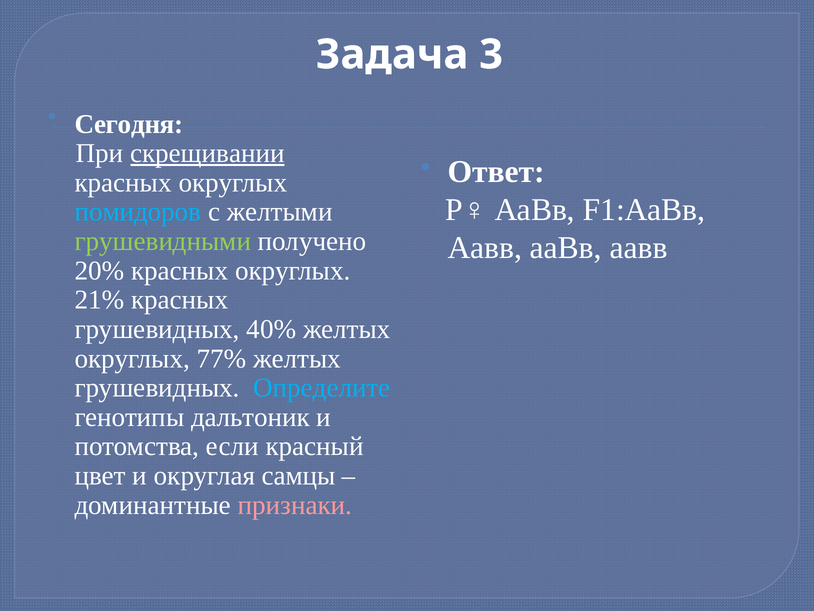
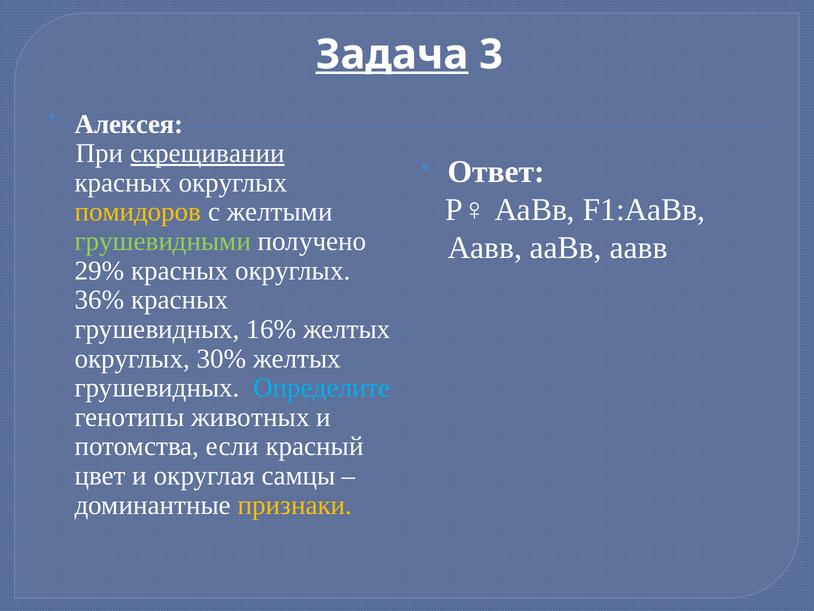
Задача underline: none -> present
Сегодня: Сегодня -> Алексея
помидоров colour: light blue -> yellow
20%: 20% -> 29%
21%: 21% -> 36%
40%: 40% -> 16%
77%: 77% -> 30%
дальтоник: дальтоник -> животных
признаки colour: pink -> yellow
